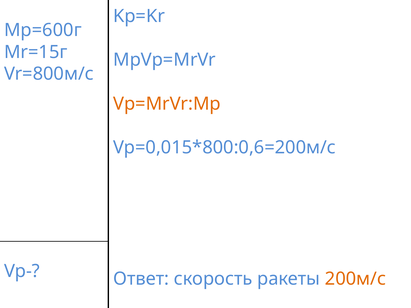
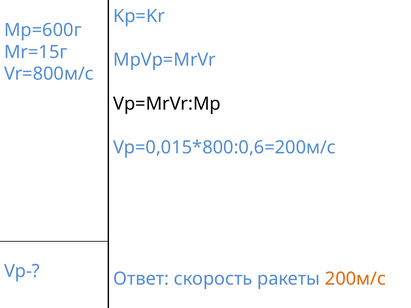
Vp=MrVr:Mp colour: orange -> black
